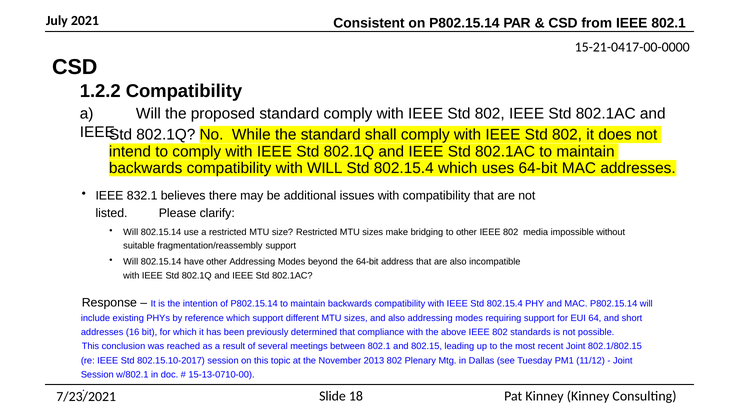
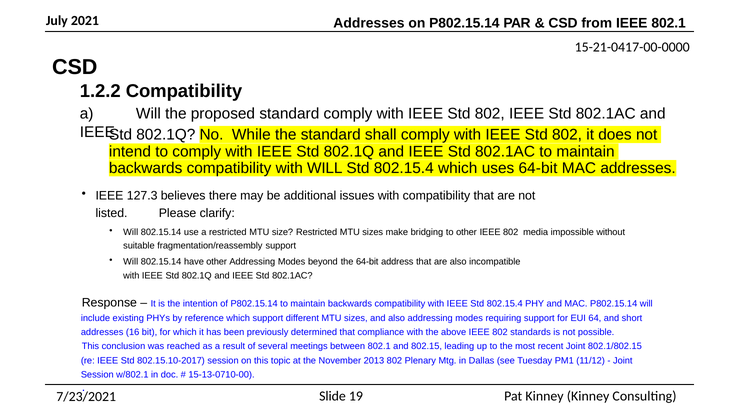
2021 Consistent: Consistent -> Addresses
832.1: 832.1 -> 127.3
18: 18 -> 19
